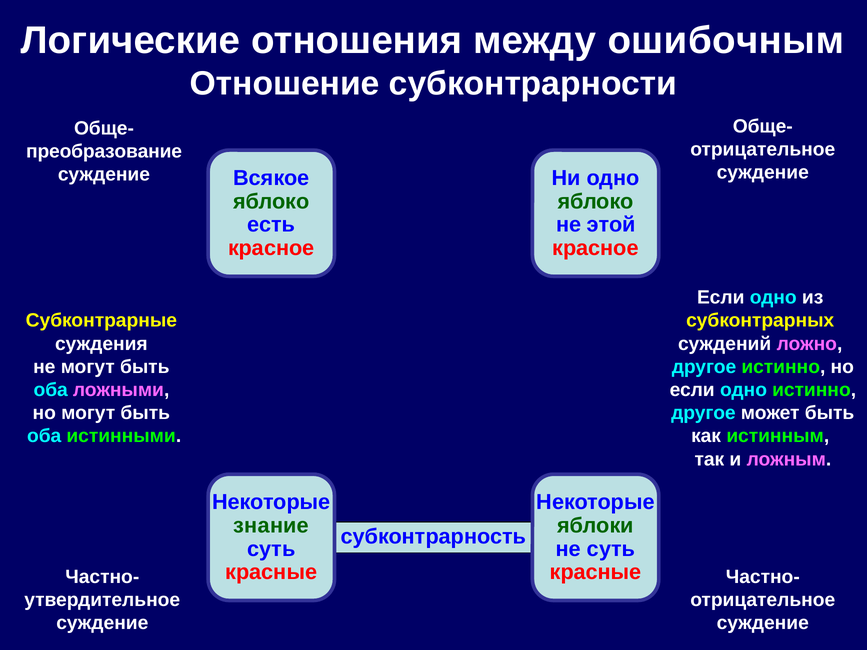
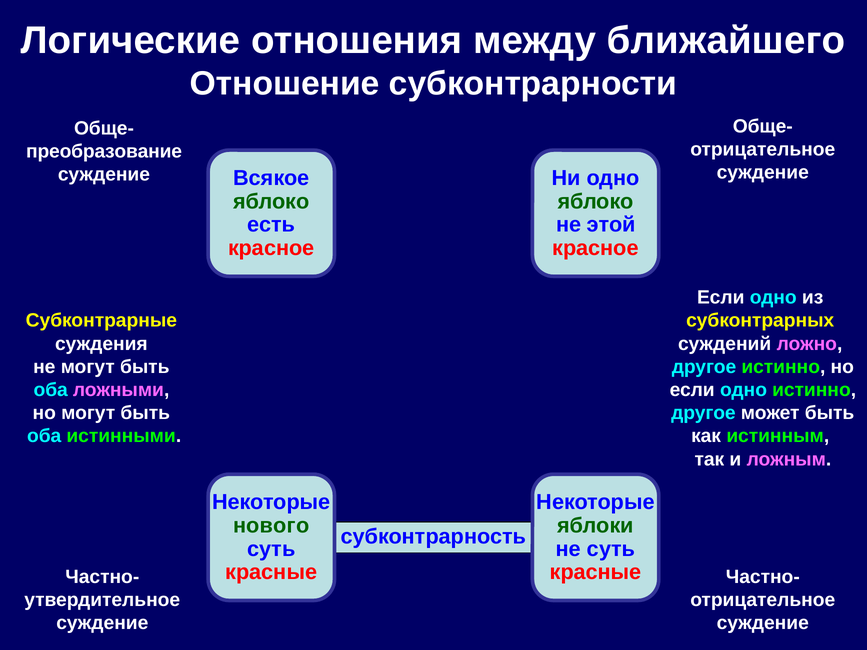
ошибочным: ошибочным -> ближайшего
знание: знание -> нового
